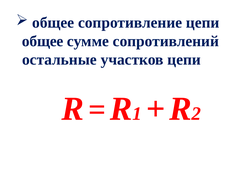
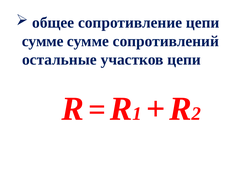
общее at (43, 41): общее -> сумме
